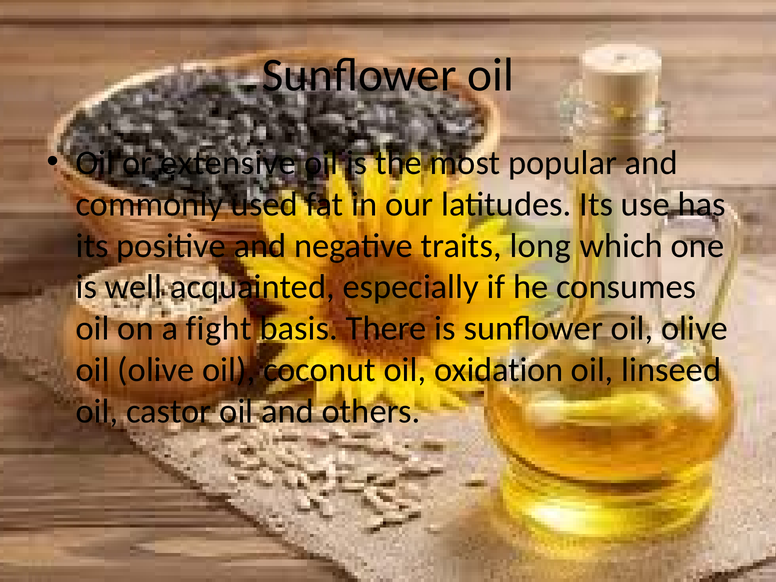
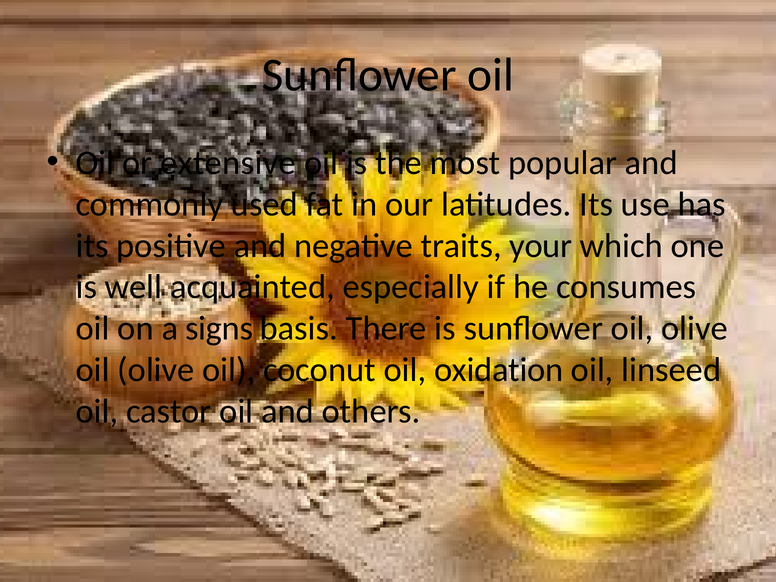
long: long -> your
fight: fight -> signs
